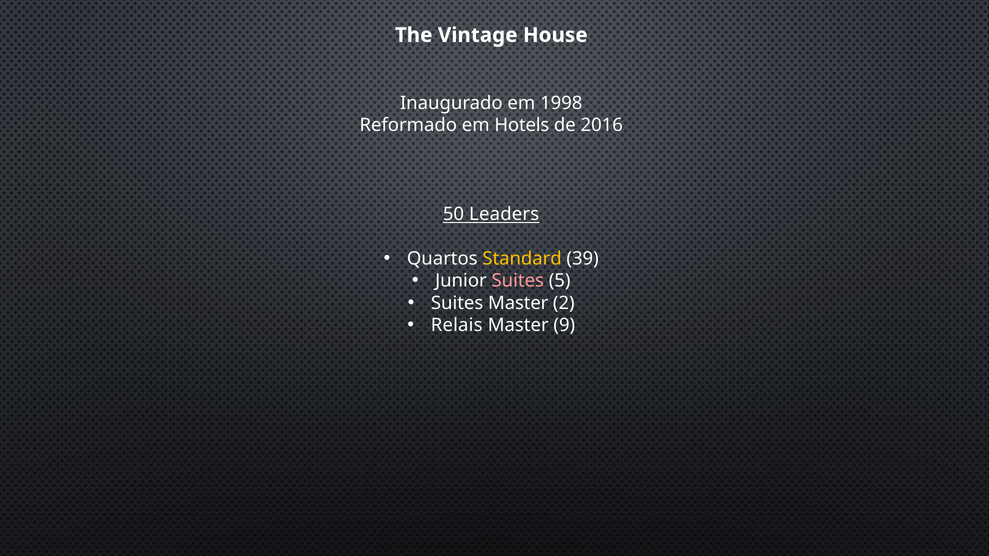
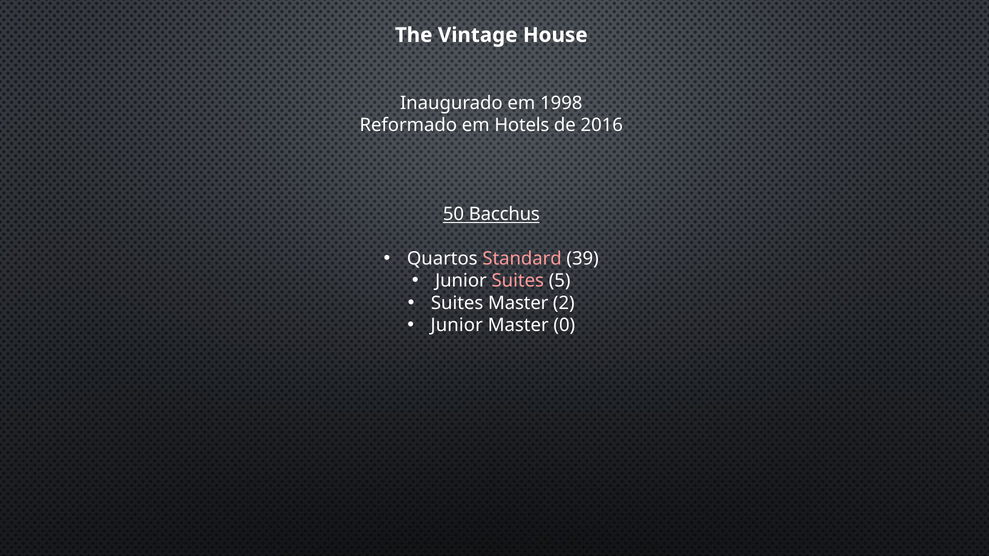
Leaders: Leaders -> Bacchus
Standard colour: yellow -> pink
Relais at (457, 326): Relais -> Junior
9: 9 -> 0
